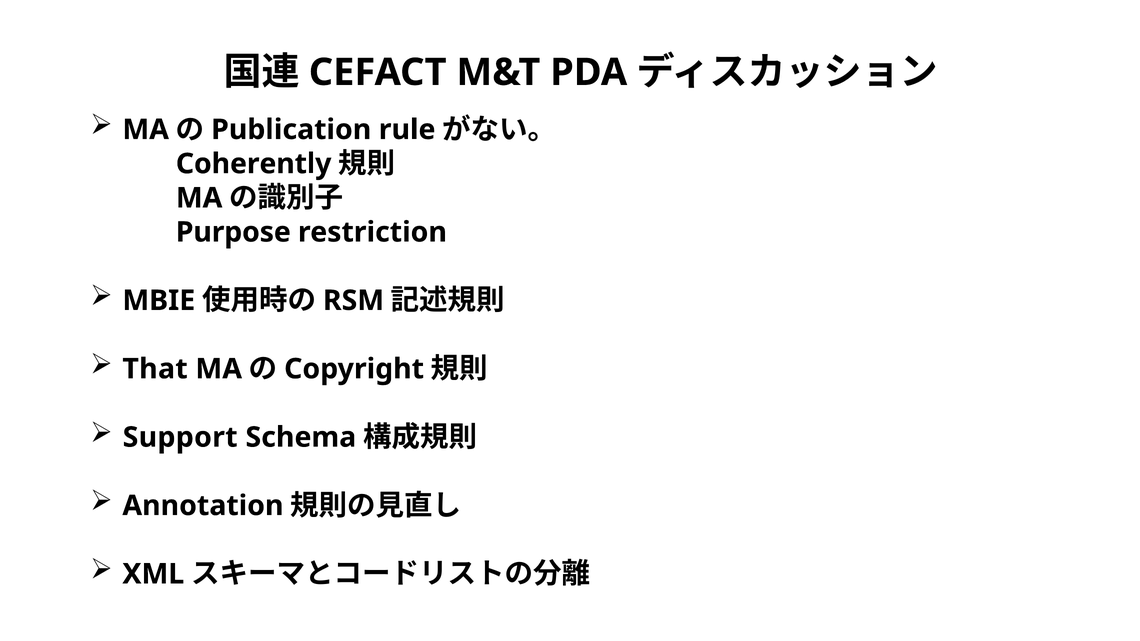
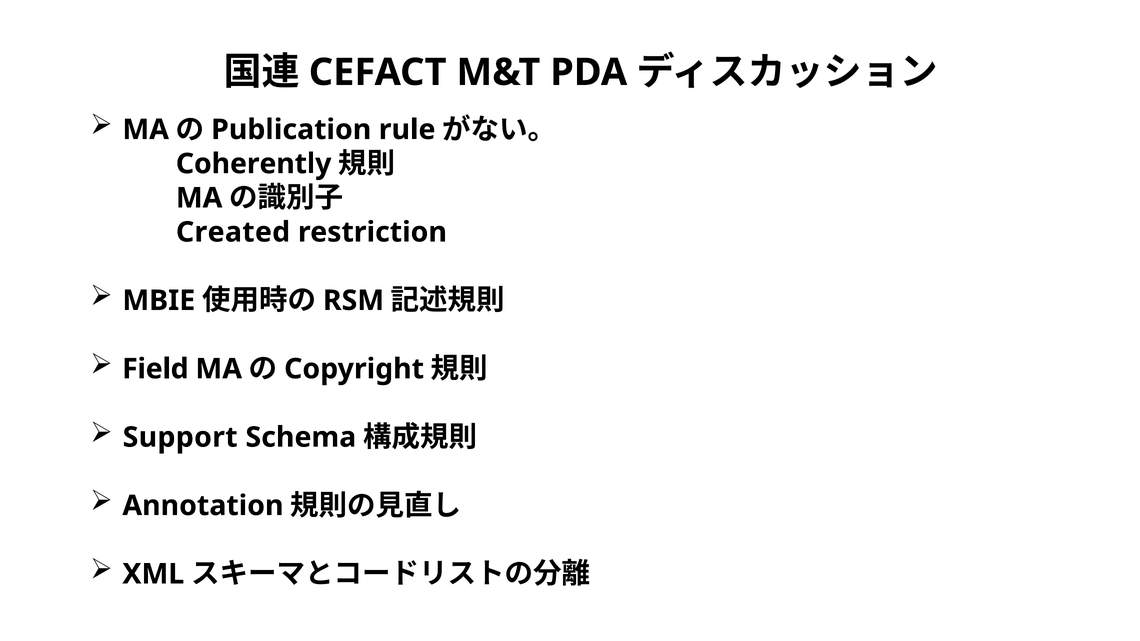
Purpose: Purpose -> Created
That: That -> Field
